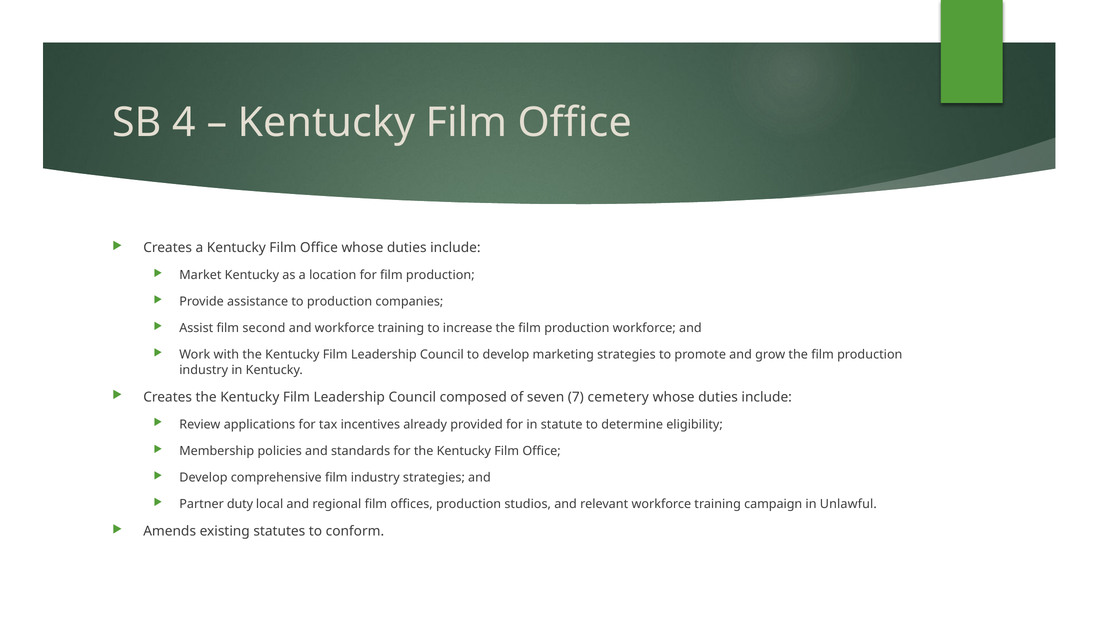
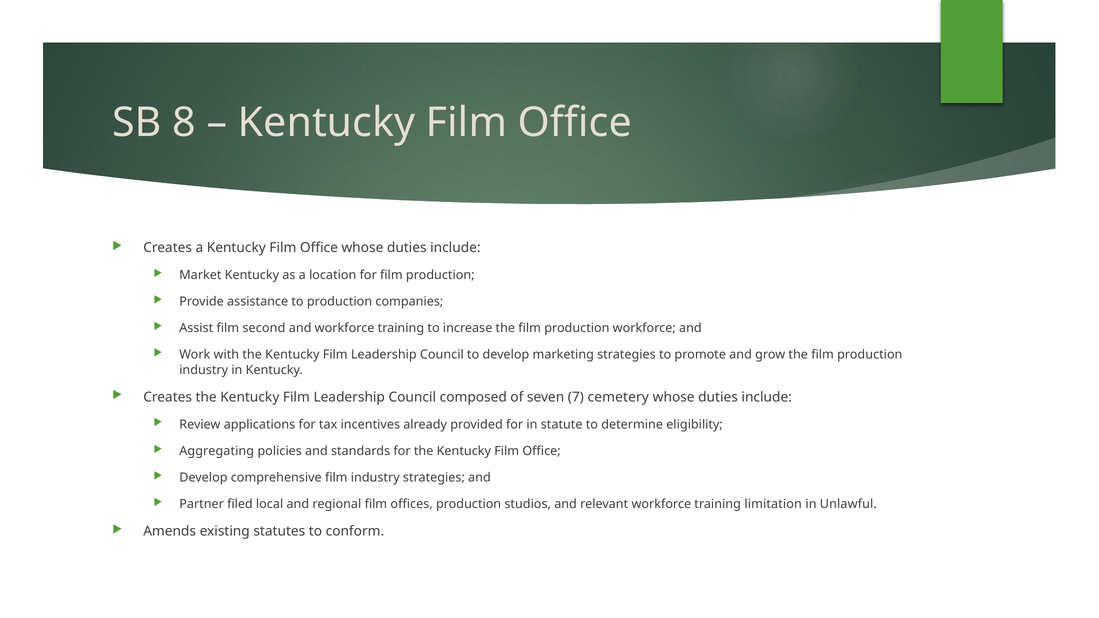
4: 4 -> 8
Membership: Membership -> Aggregating
duty: duty -> filed
campaign: campaign -> limitation
